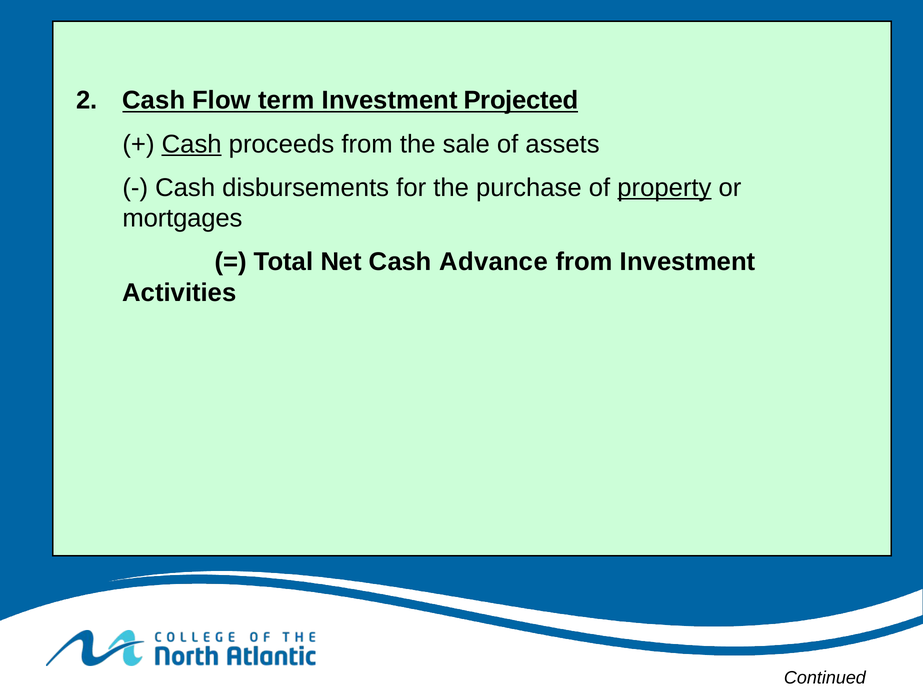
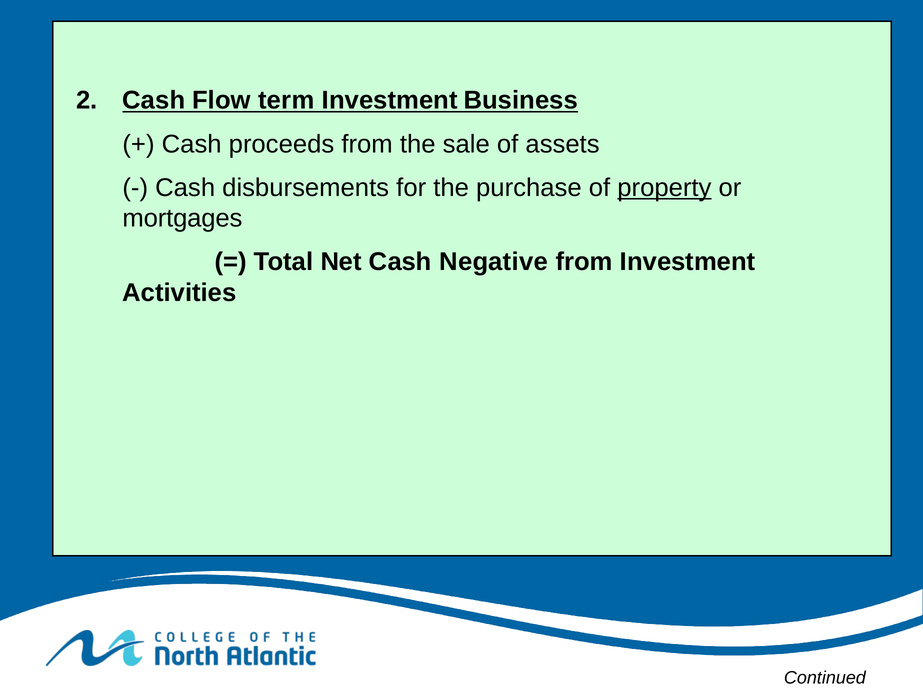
Projected: Projected -> Business
Cash at (192, 144) underline: present -> none
Advance: Advance -> Negative
